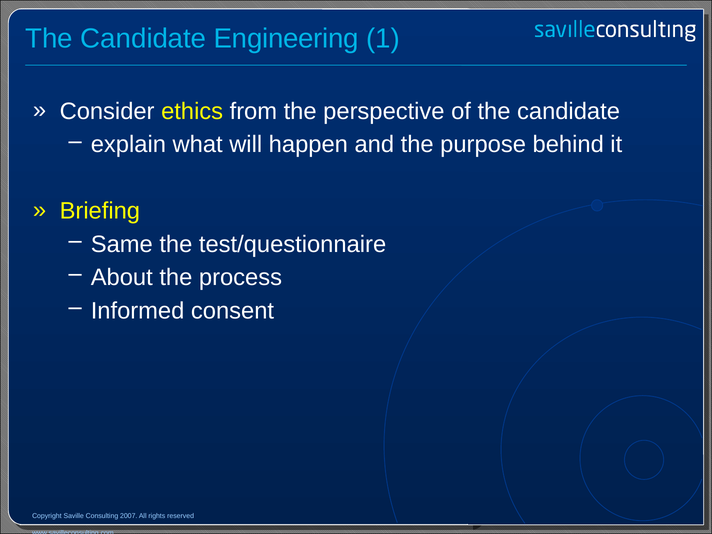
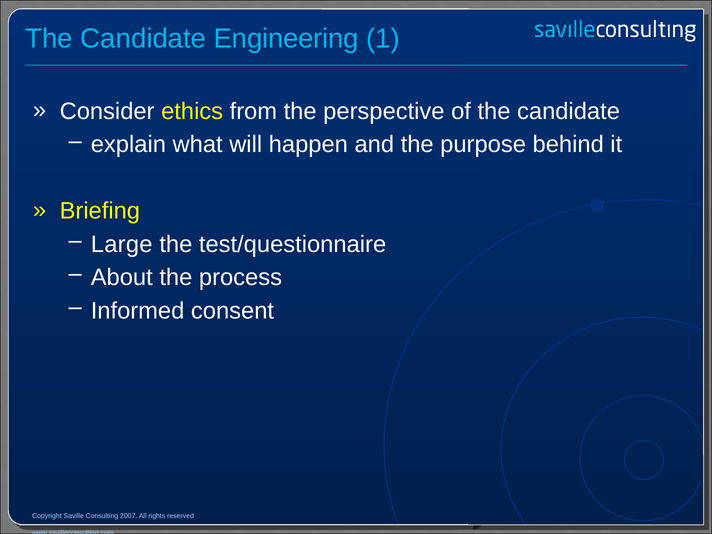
Same: Same -> Large
